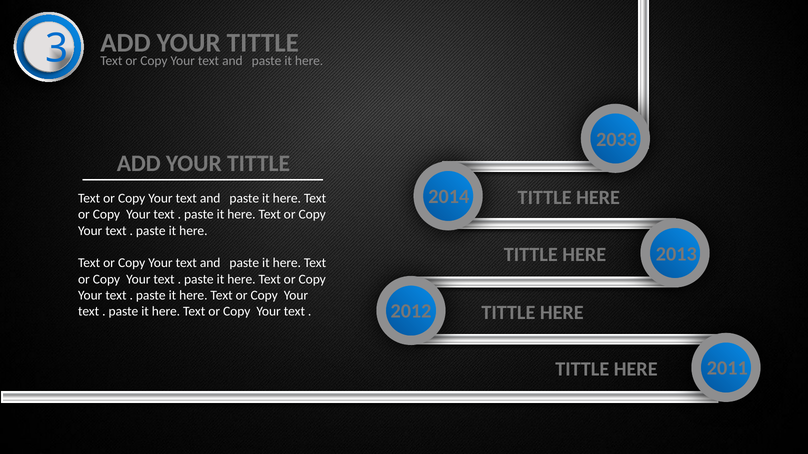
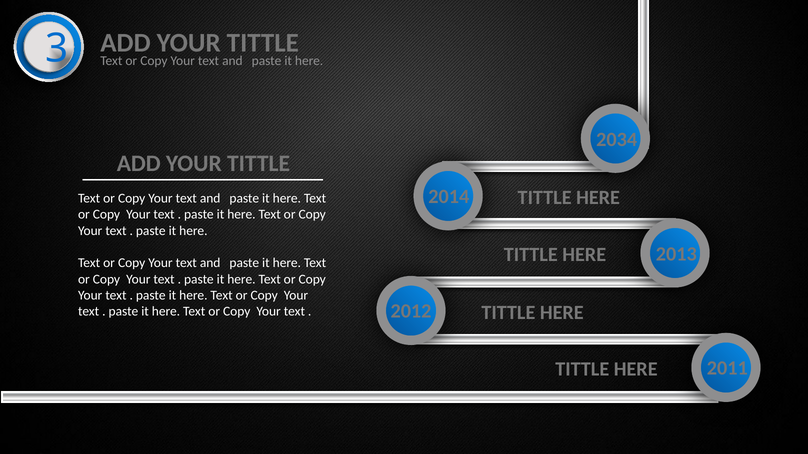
2033: 2033 -> 2034
